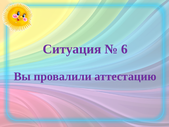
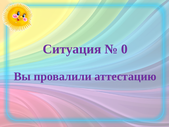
6: 6 -> 0
